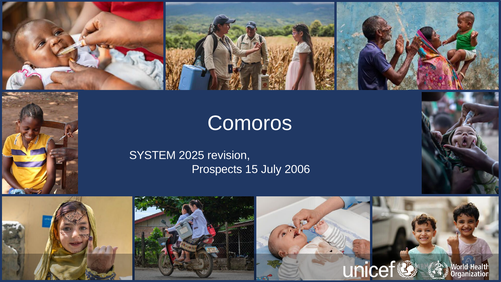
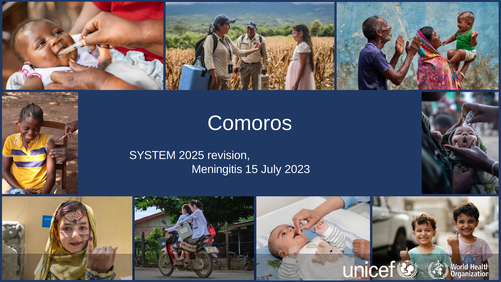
Prospects: Prospects -> Meningitis
2006: 2006 -> 2023
